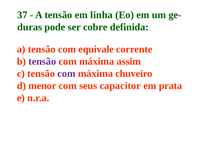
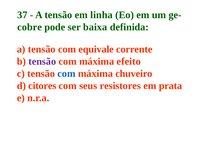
duras: duras -> cobre
cobre: cobre -> baixa
assim: assim -> efeito
com at (66, 74) colour: purple -> blue
menor: menor -> citores
capacitor: capacitor -> resistores
